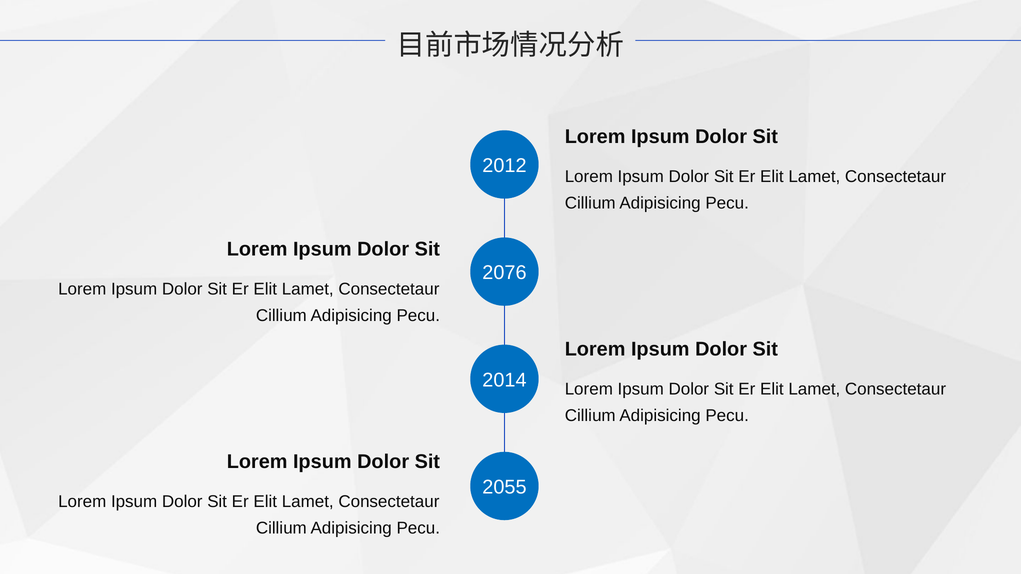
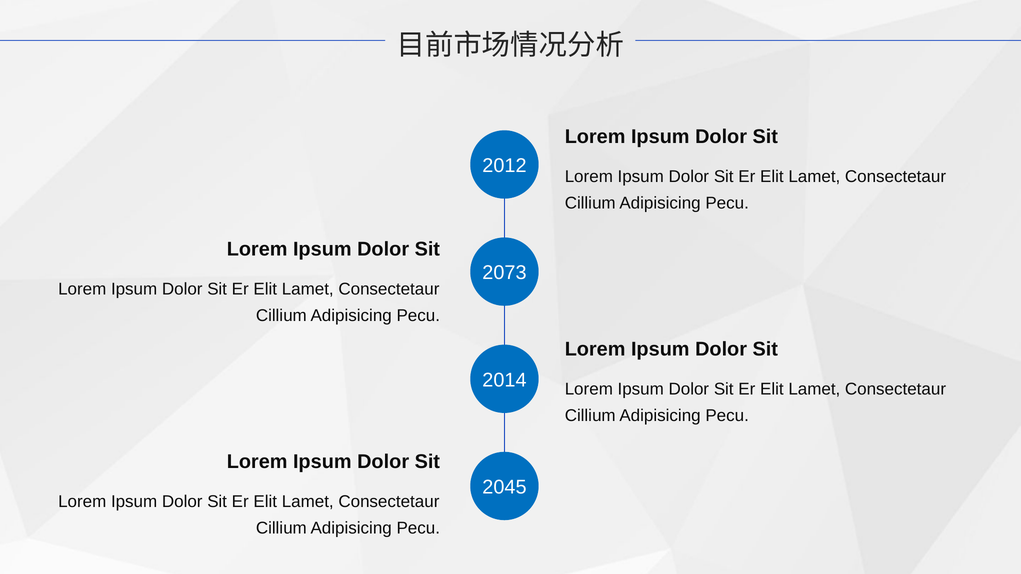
2076: 2076 -> 2073
2055: 2055 -> 2045
